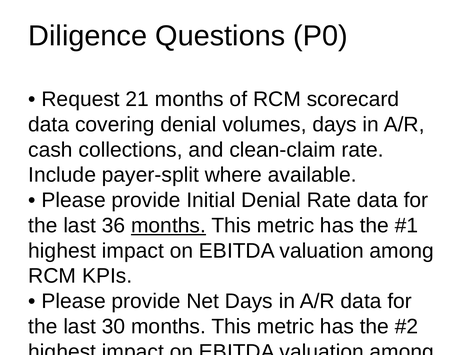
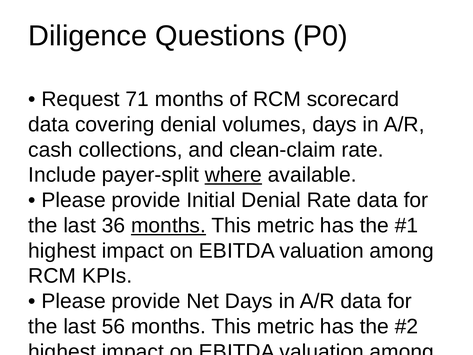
21: 21 -> 71
where underline: none -> present
30: 30 -> 56
